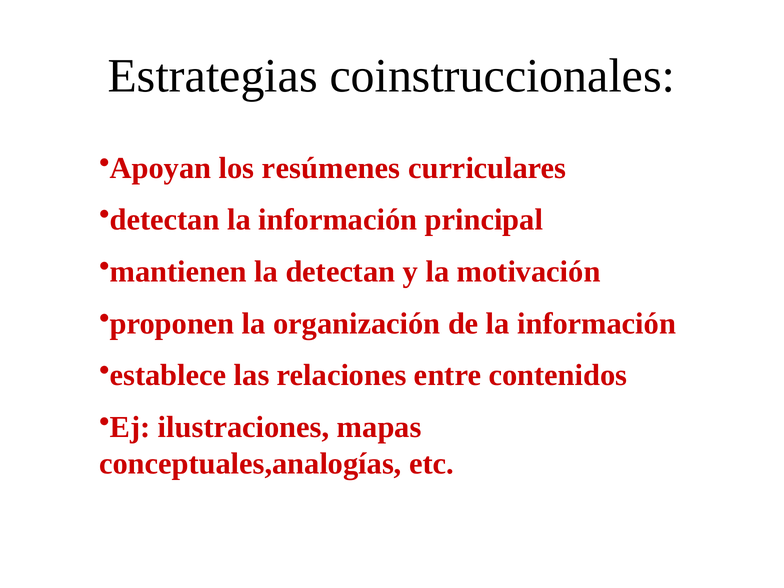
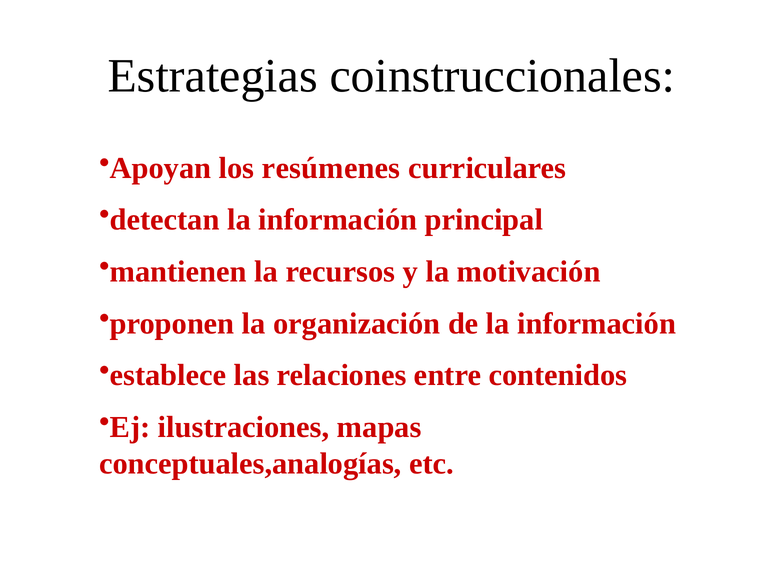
la detectan: detectan -> recursos
